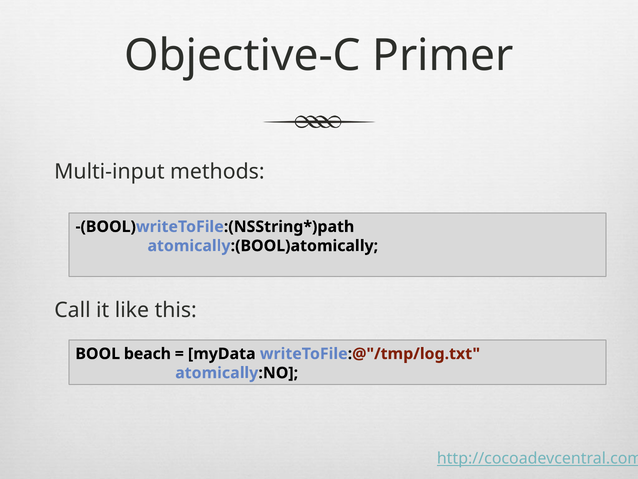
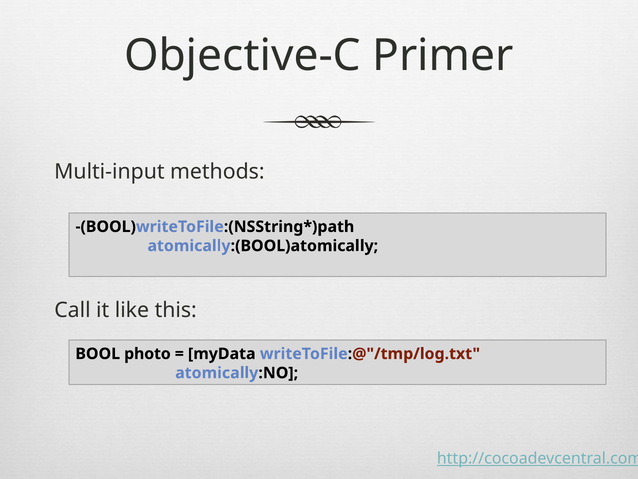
beach: beach -> photo
